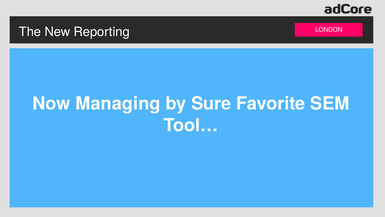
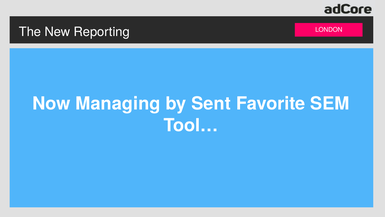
Sure: Sure -> Sent
